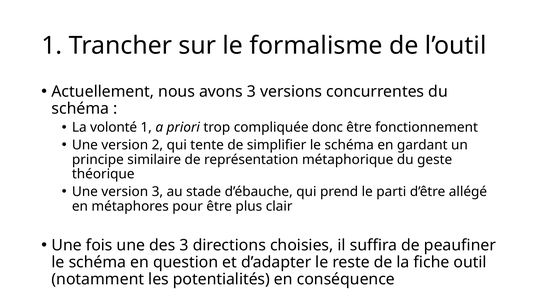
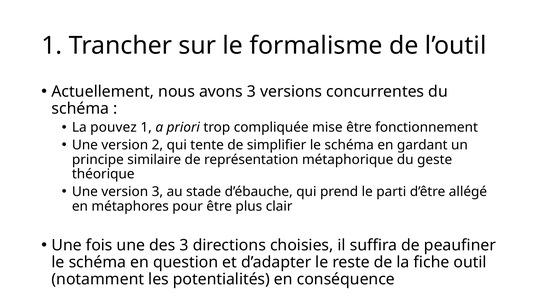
volonté: volonté -> pouvez
donc: donc -> mise
